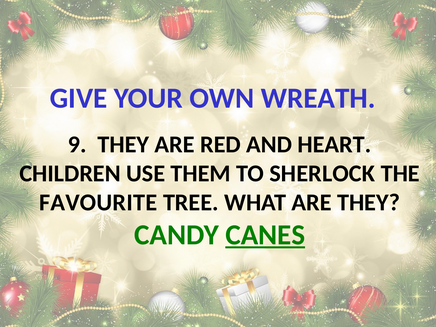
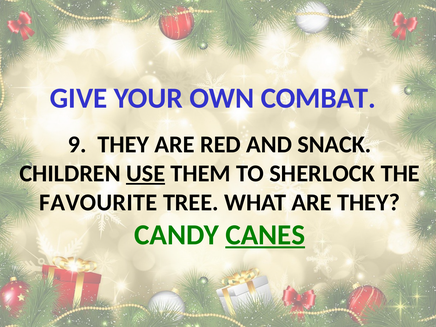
WREATH: WREATH -> COMBAT
HEART: HEART -> SNACK
USE underline: none -> present
